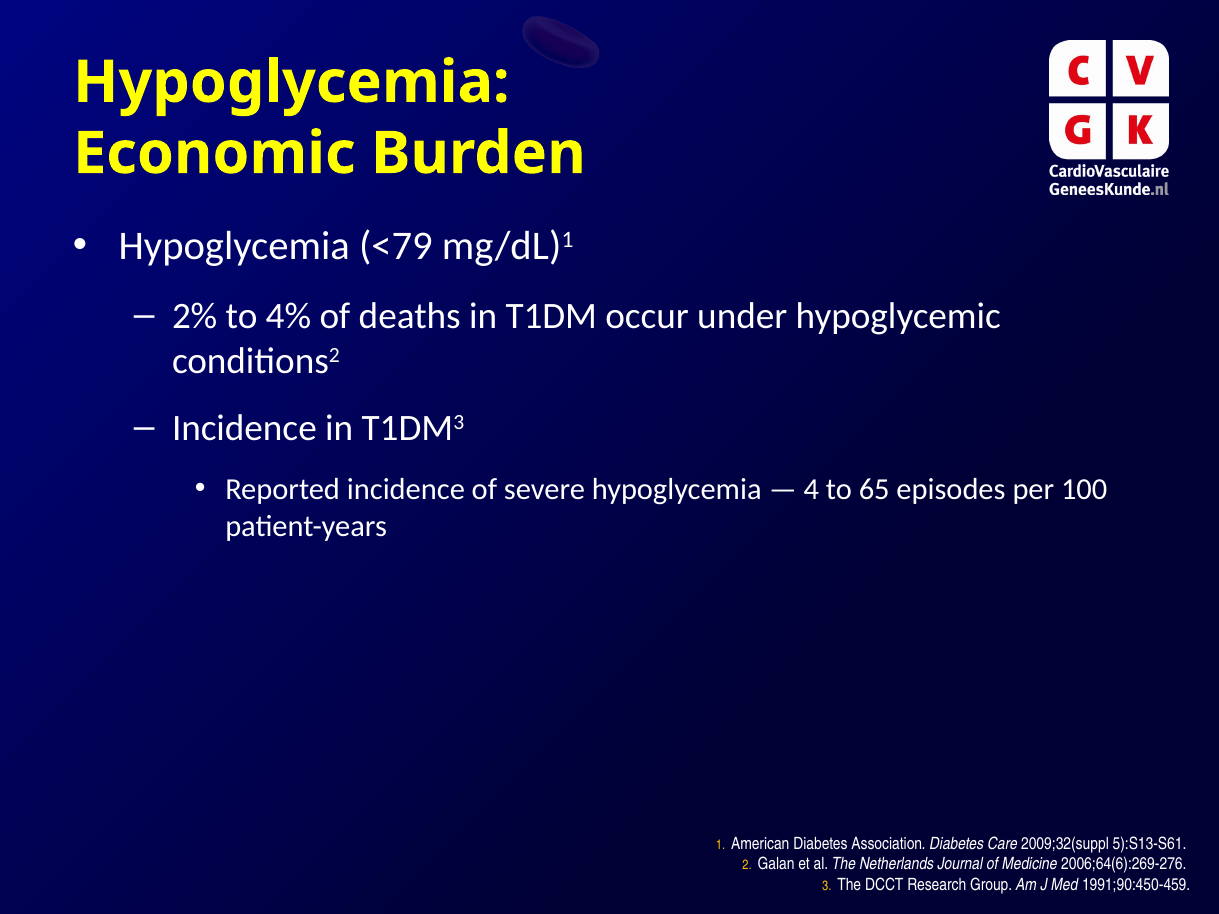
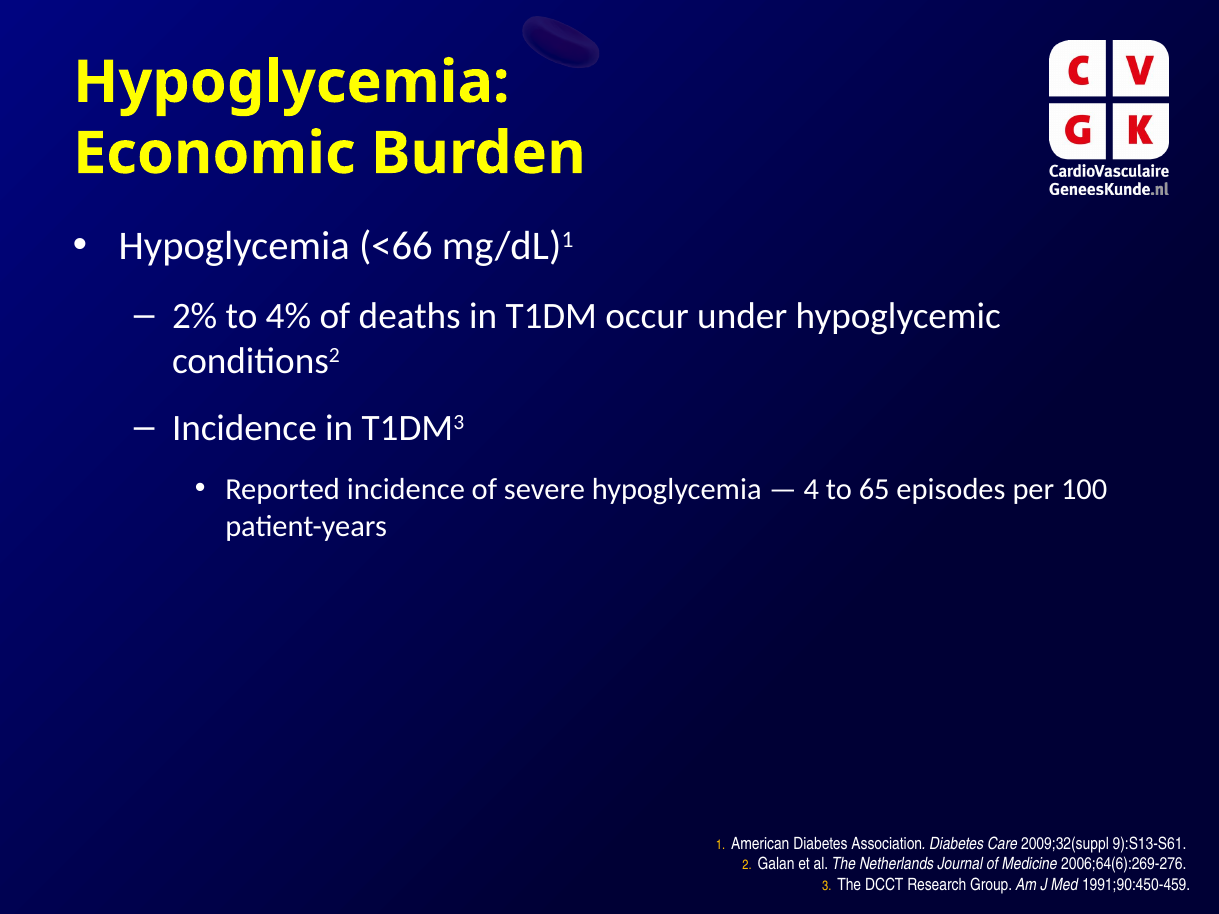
<79: <79 -> <66
5):S13-S61: 5):S13-S61 -> 9):S13-S61
